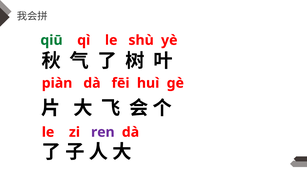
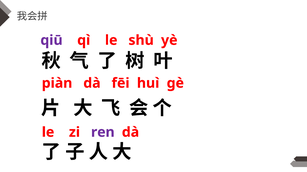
qiū colour: green -> purple
